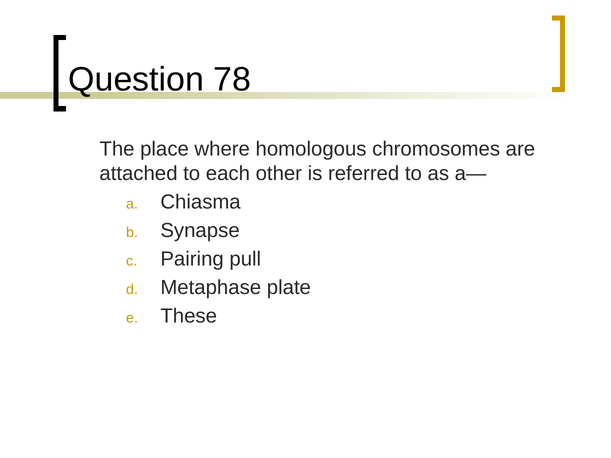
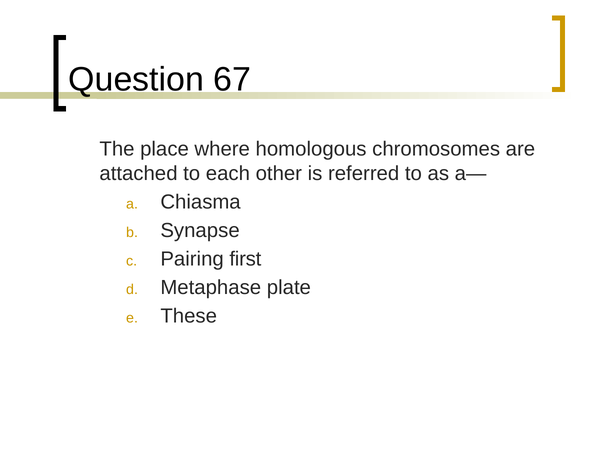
78: 78 -> 67
pull: pull -> first
